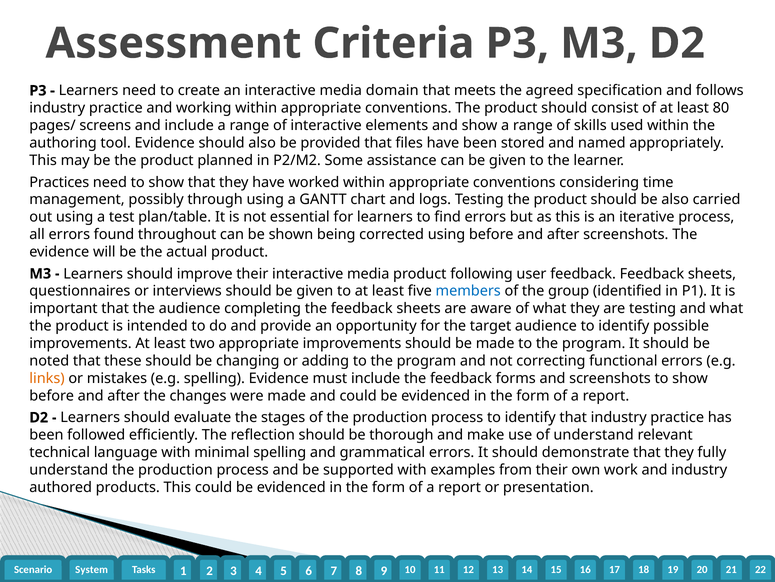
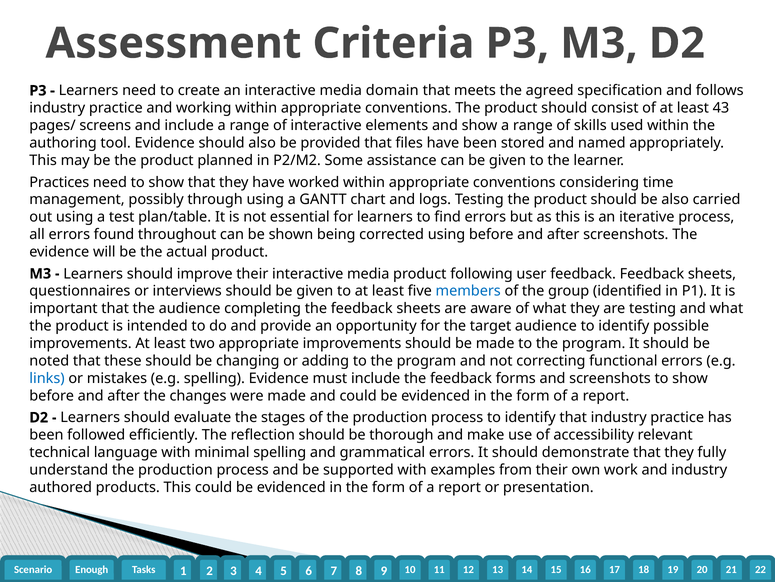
80: 80 -> 43
links colour: orange -> blue
of understand: understand -> accessibility
System: System -> Enough
